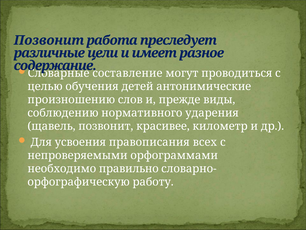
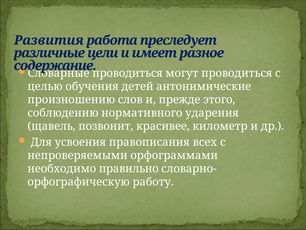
Позвонит at (49, 40): Позвонит -> Развития
составление at (127, 73): составление -> проводиться
виды: виды -> этого
